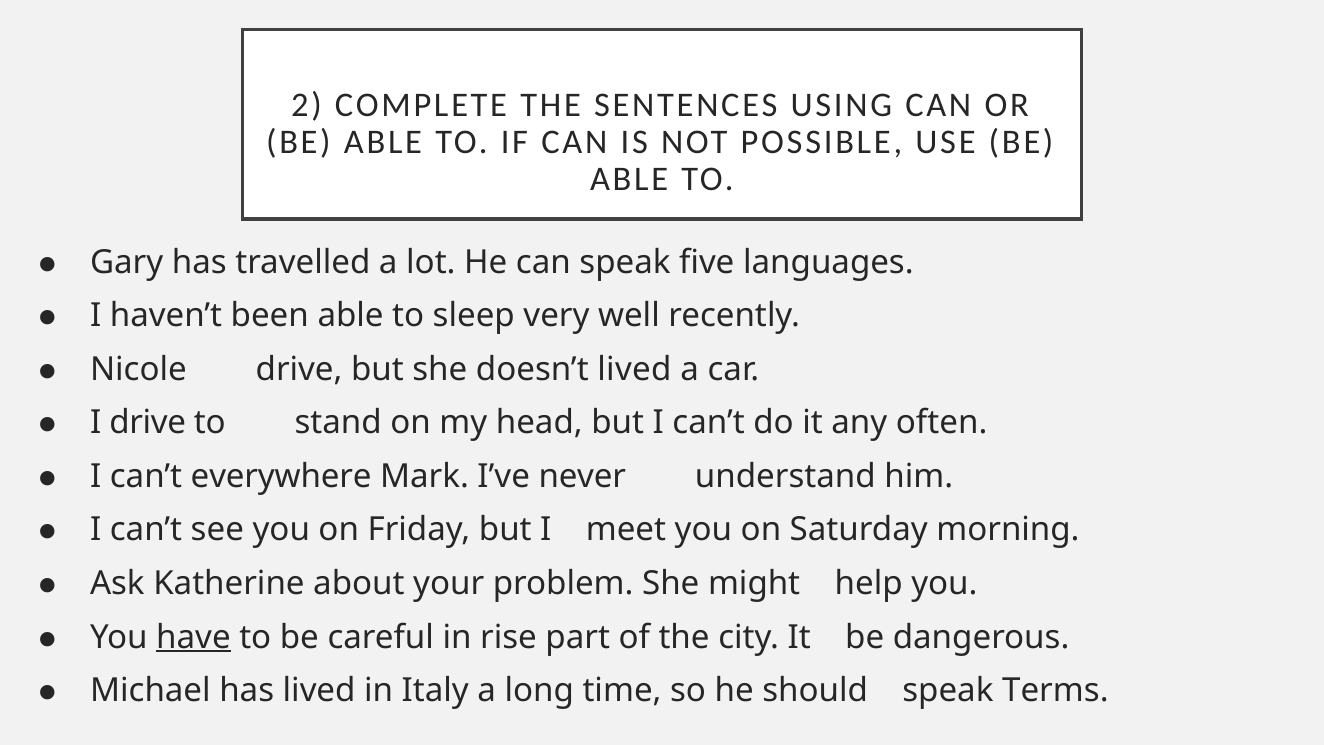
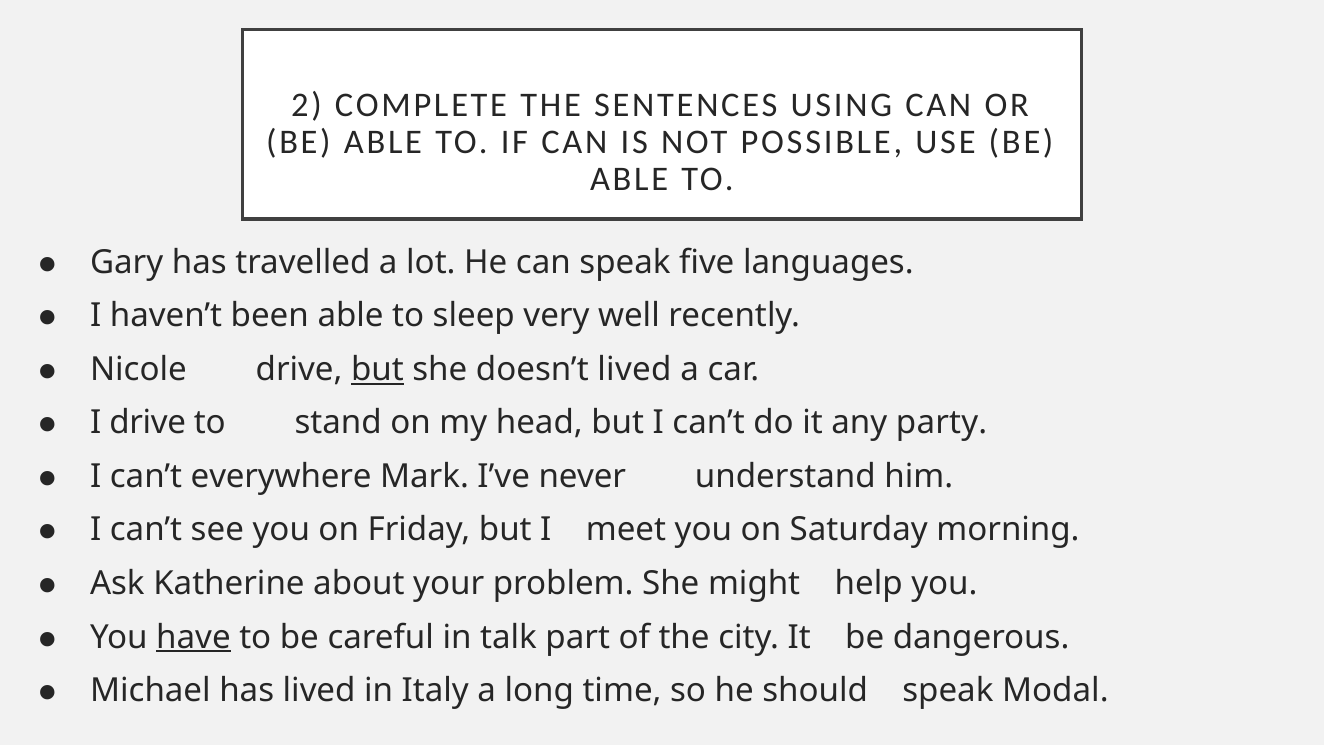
but at (377, 369) underline: none -> present
often: often -> party
rise: rise -> talk
Terms: Terms -> Modal
